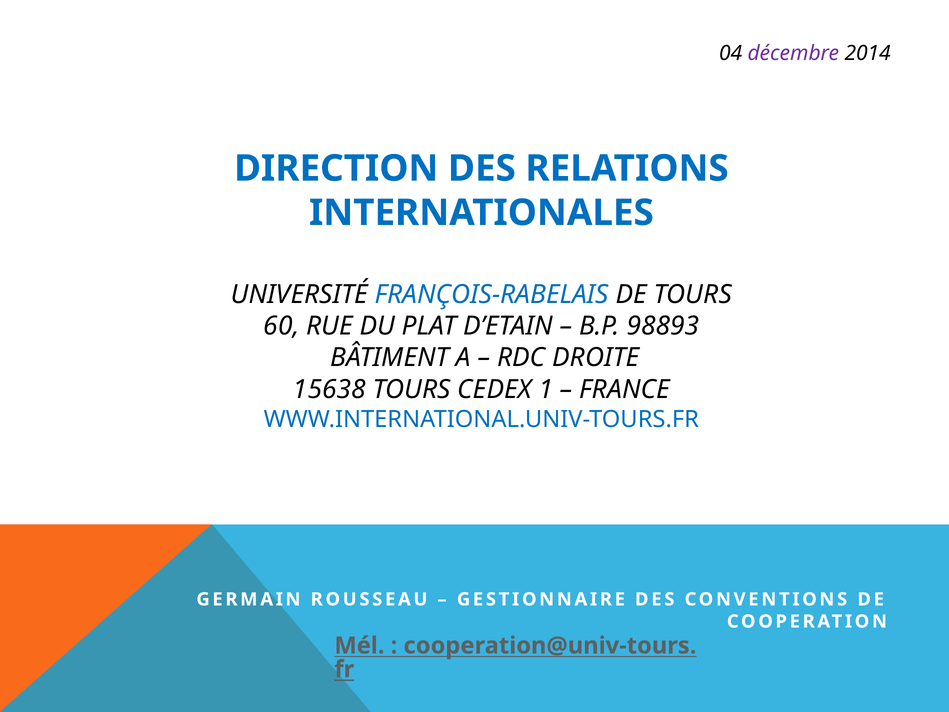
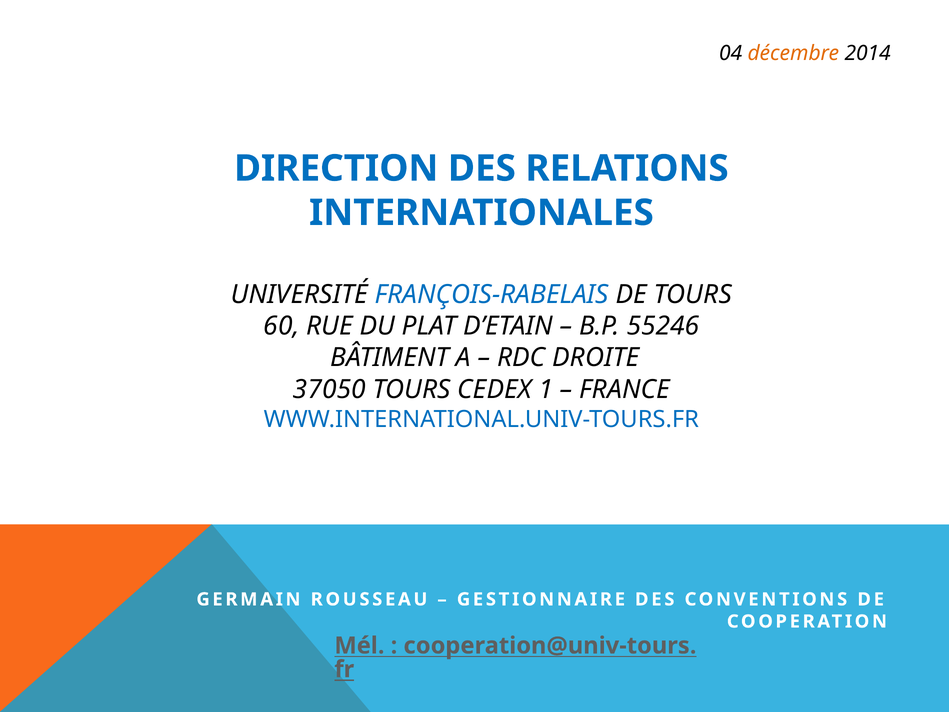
décembre colour: purple -> orange
98893: 98893 -> 55246
15638: 15638 -> 37050
